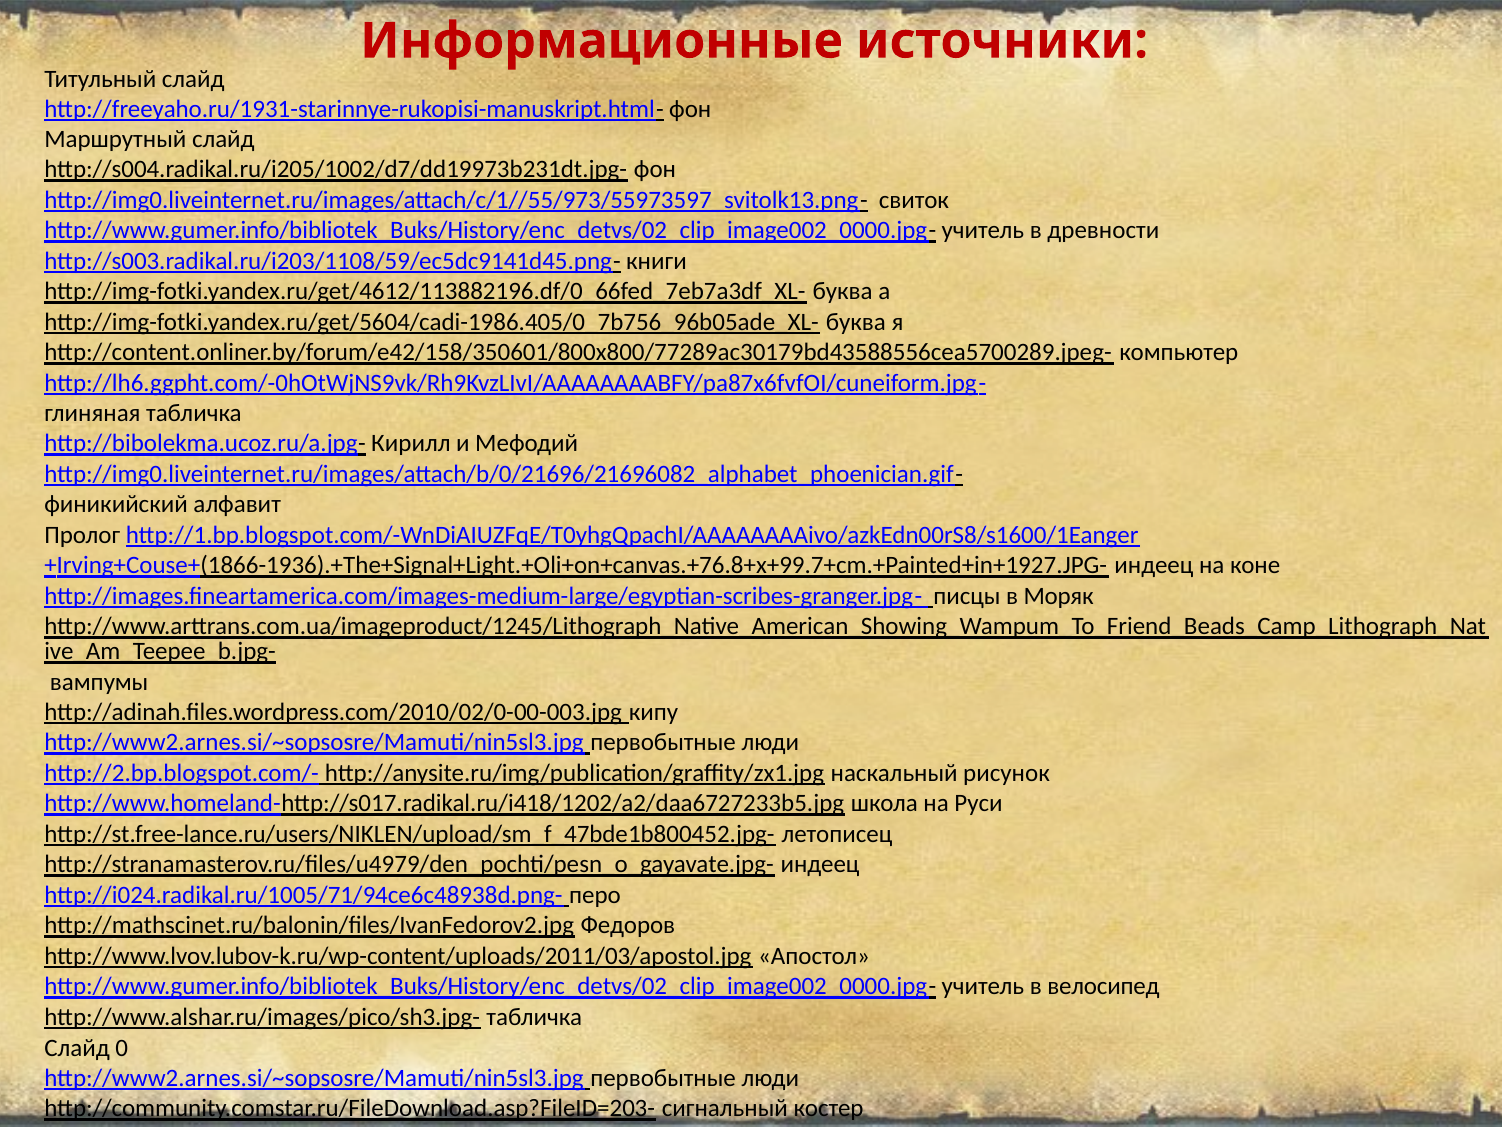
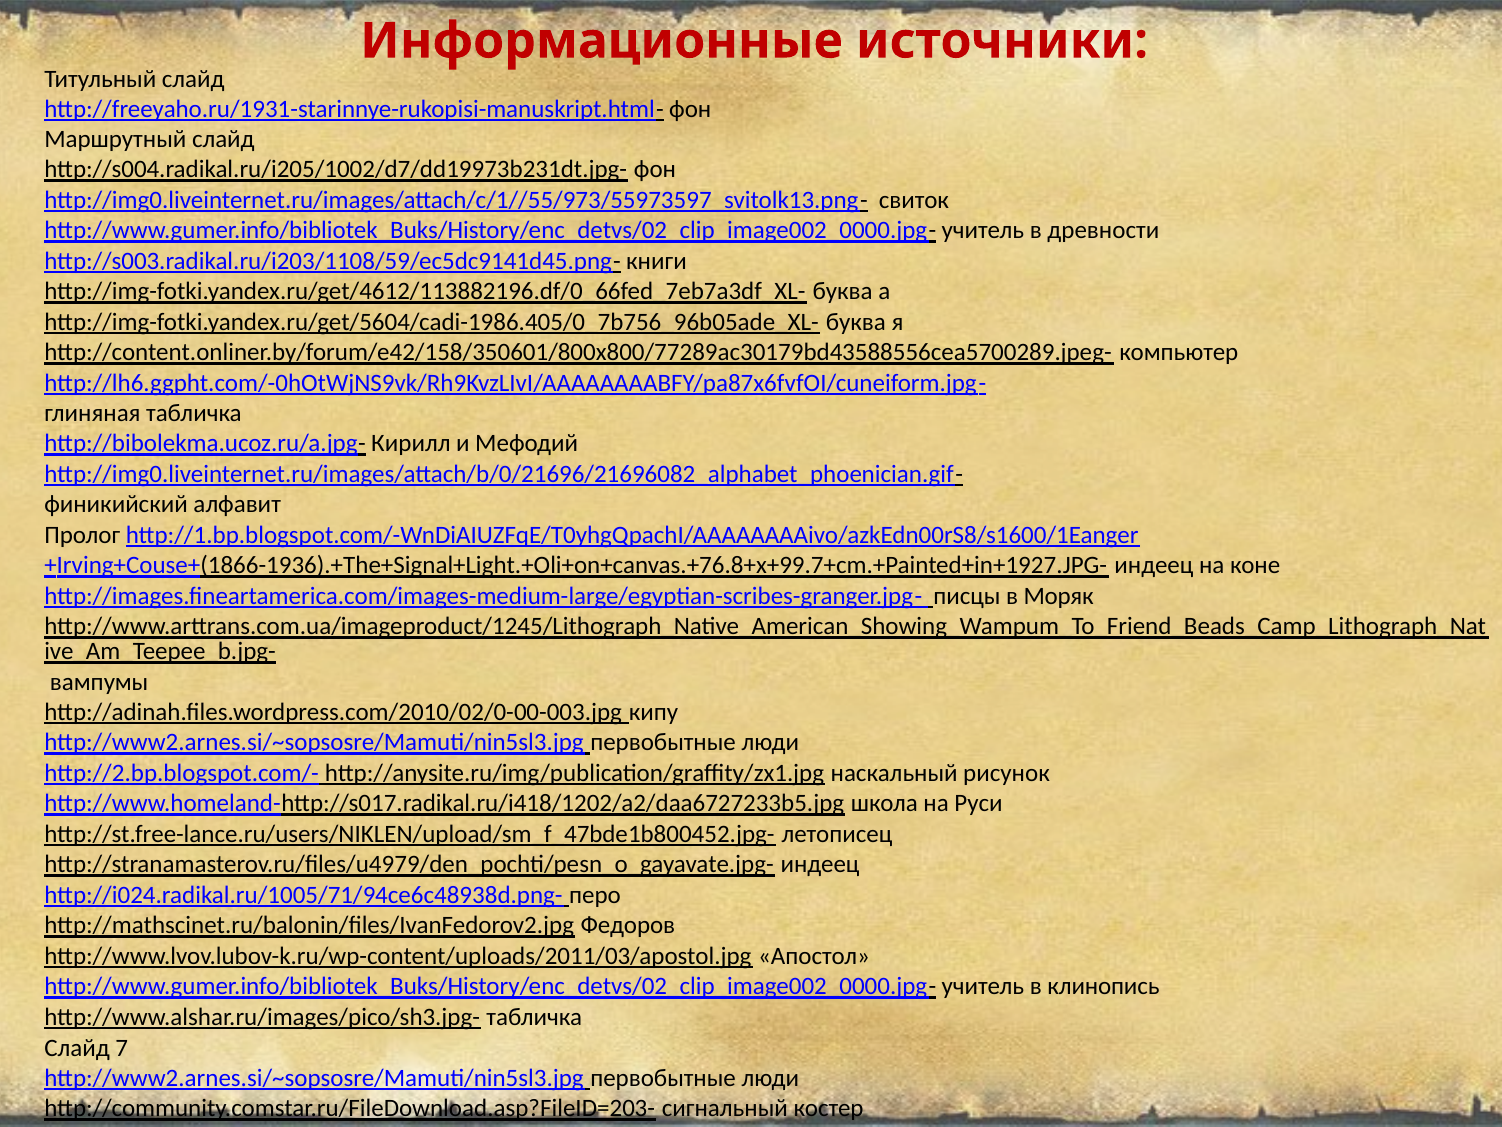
велосипед: велосипед -> клинопись
0: 0 -> 7
